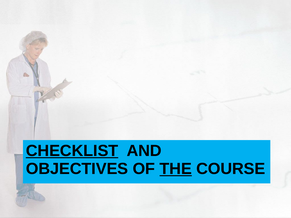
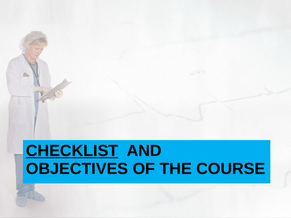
THE underline: present -> none
